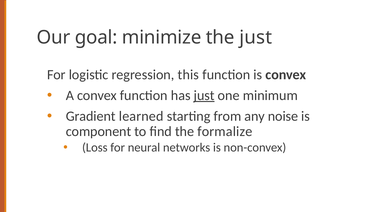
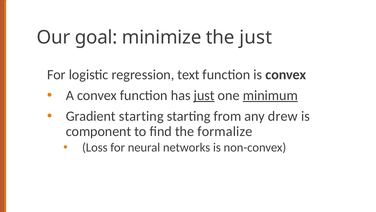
this: this -> text
minimum underline: none -> present
Gradient learned: learned -> starting
noise: noise -> drew
